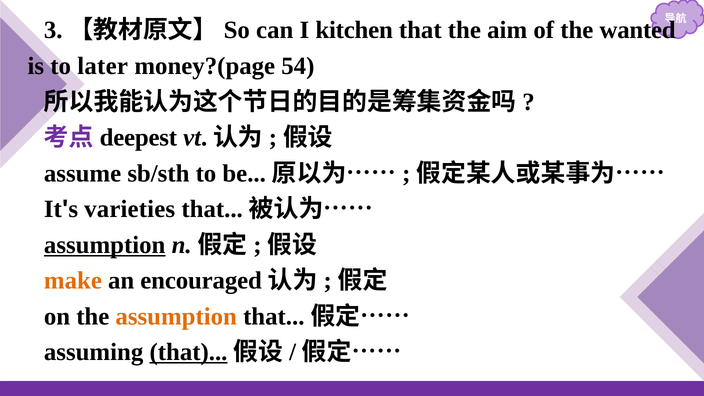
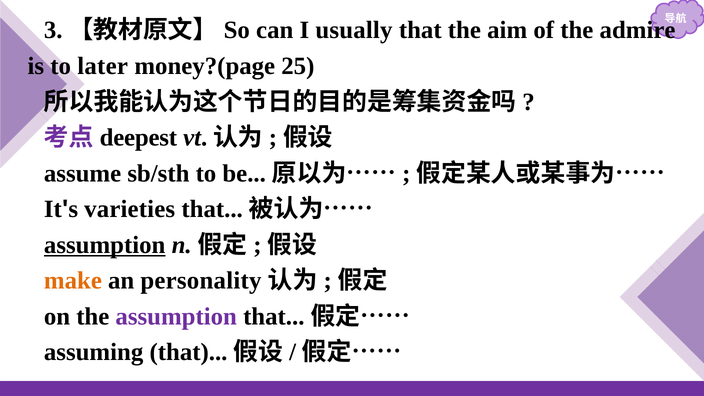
kitchen: kitchen -> usually
wanted: wanted -> admire
54: 54 -> 25
encouraged: encouraged -> personality
assumption at (176, 316) colour: orange -> purple
that at (189, 352) underline: present -> none
